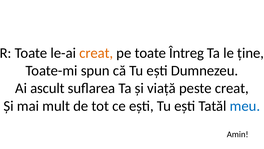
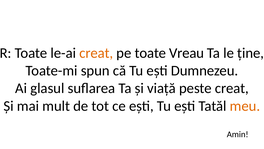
Întreg: Întreg -> Vreau
ascult: ascult -> glasul
meu colour: blue -> orange
